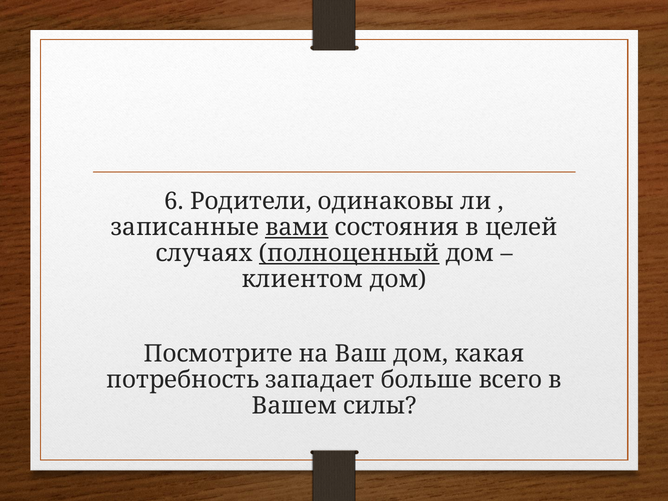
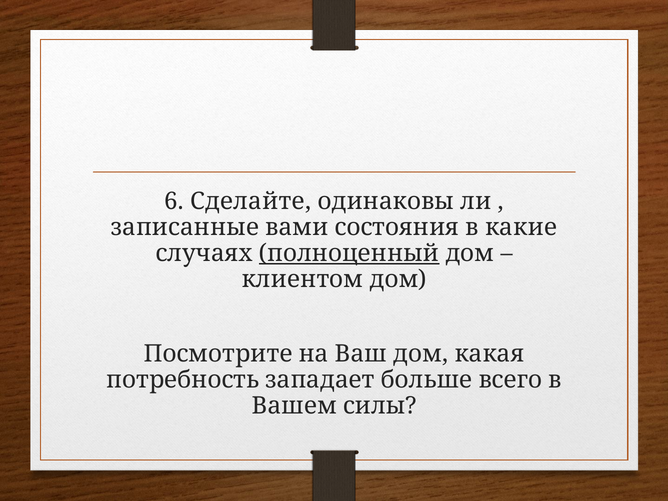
Родители: Родители -> Сделайте
вами underline: present -> none
целей: целей -> какие
